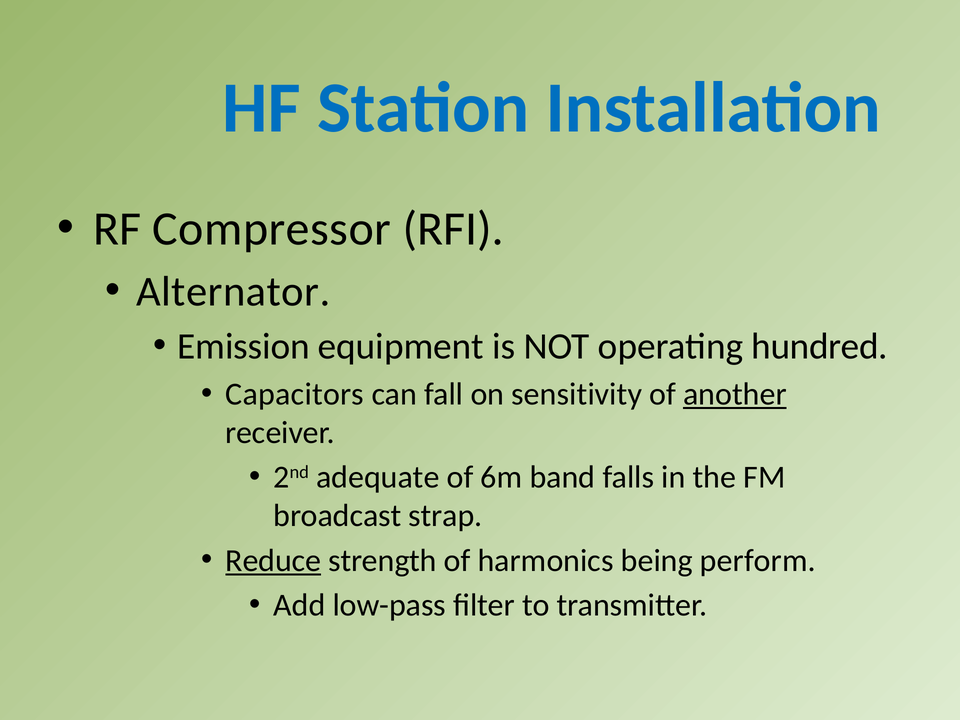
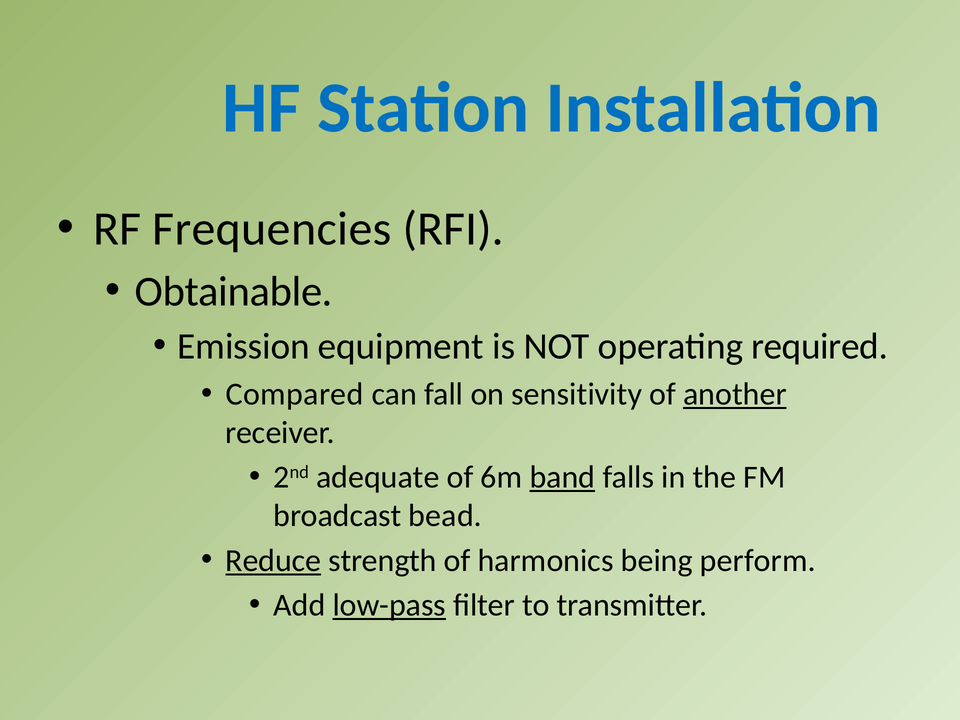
Compressor: Compressor -> Frequencies
Alternator: Alternator -> Obtainable
hundred: hundred -> required
Capacitors: Capacitors -> Compared
band underline: none -> present
strap: strap -> bead
low-pass underline: none -> present
